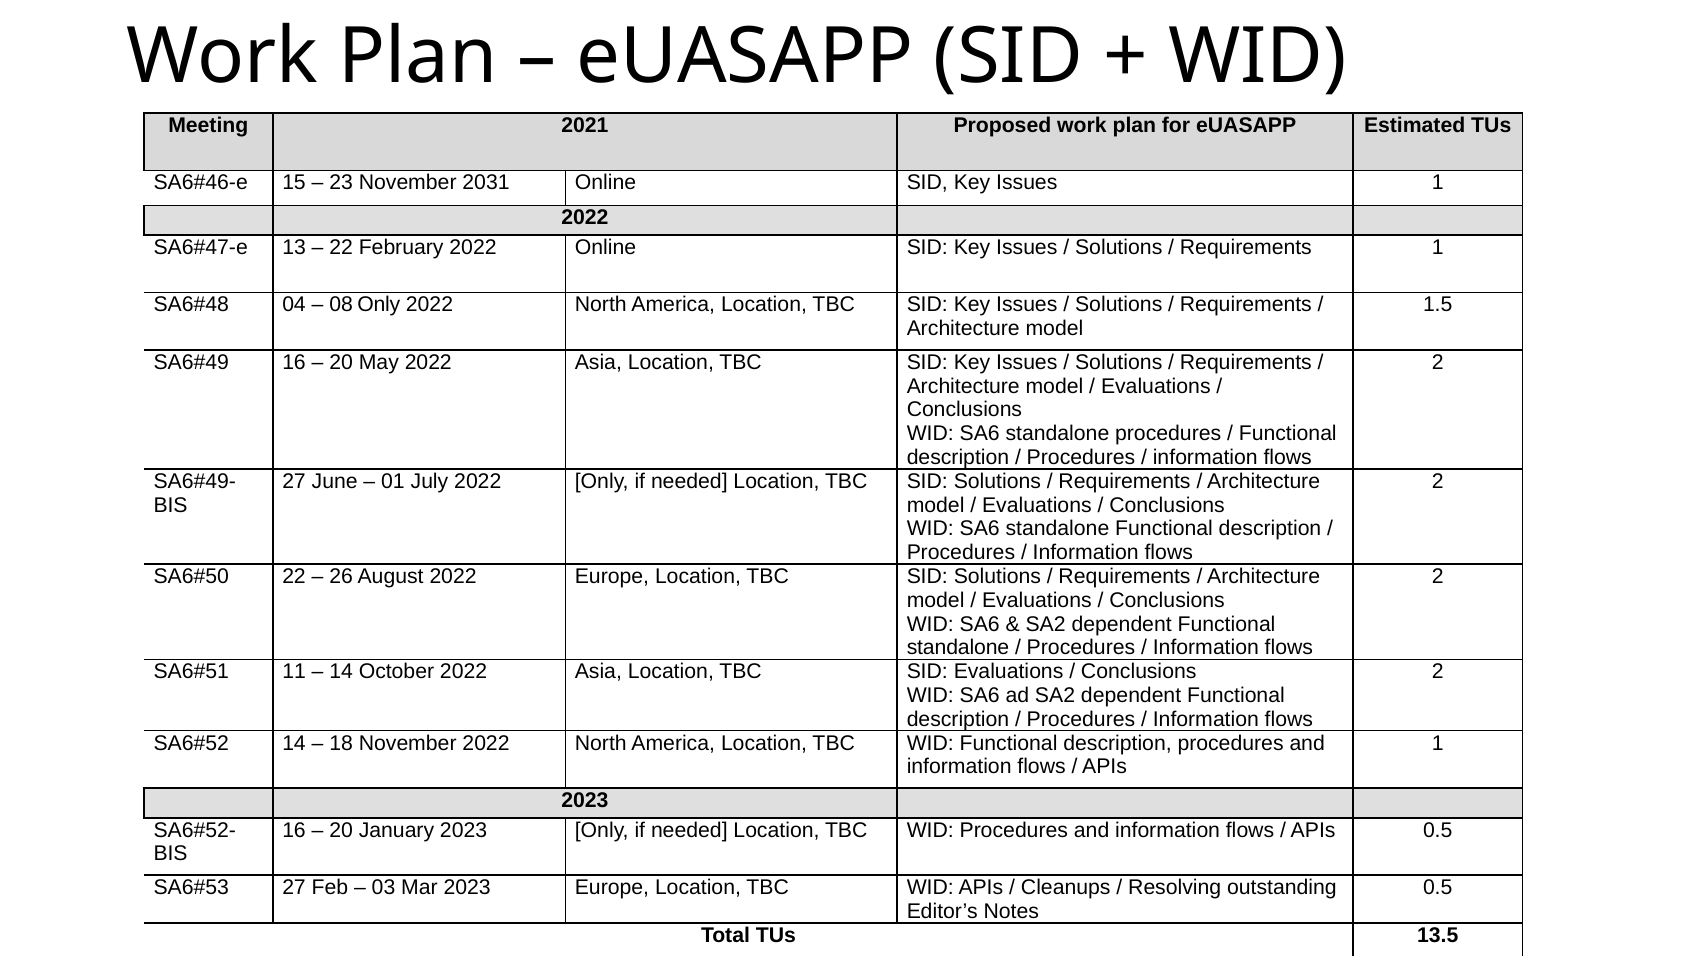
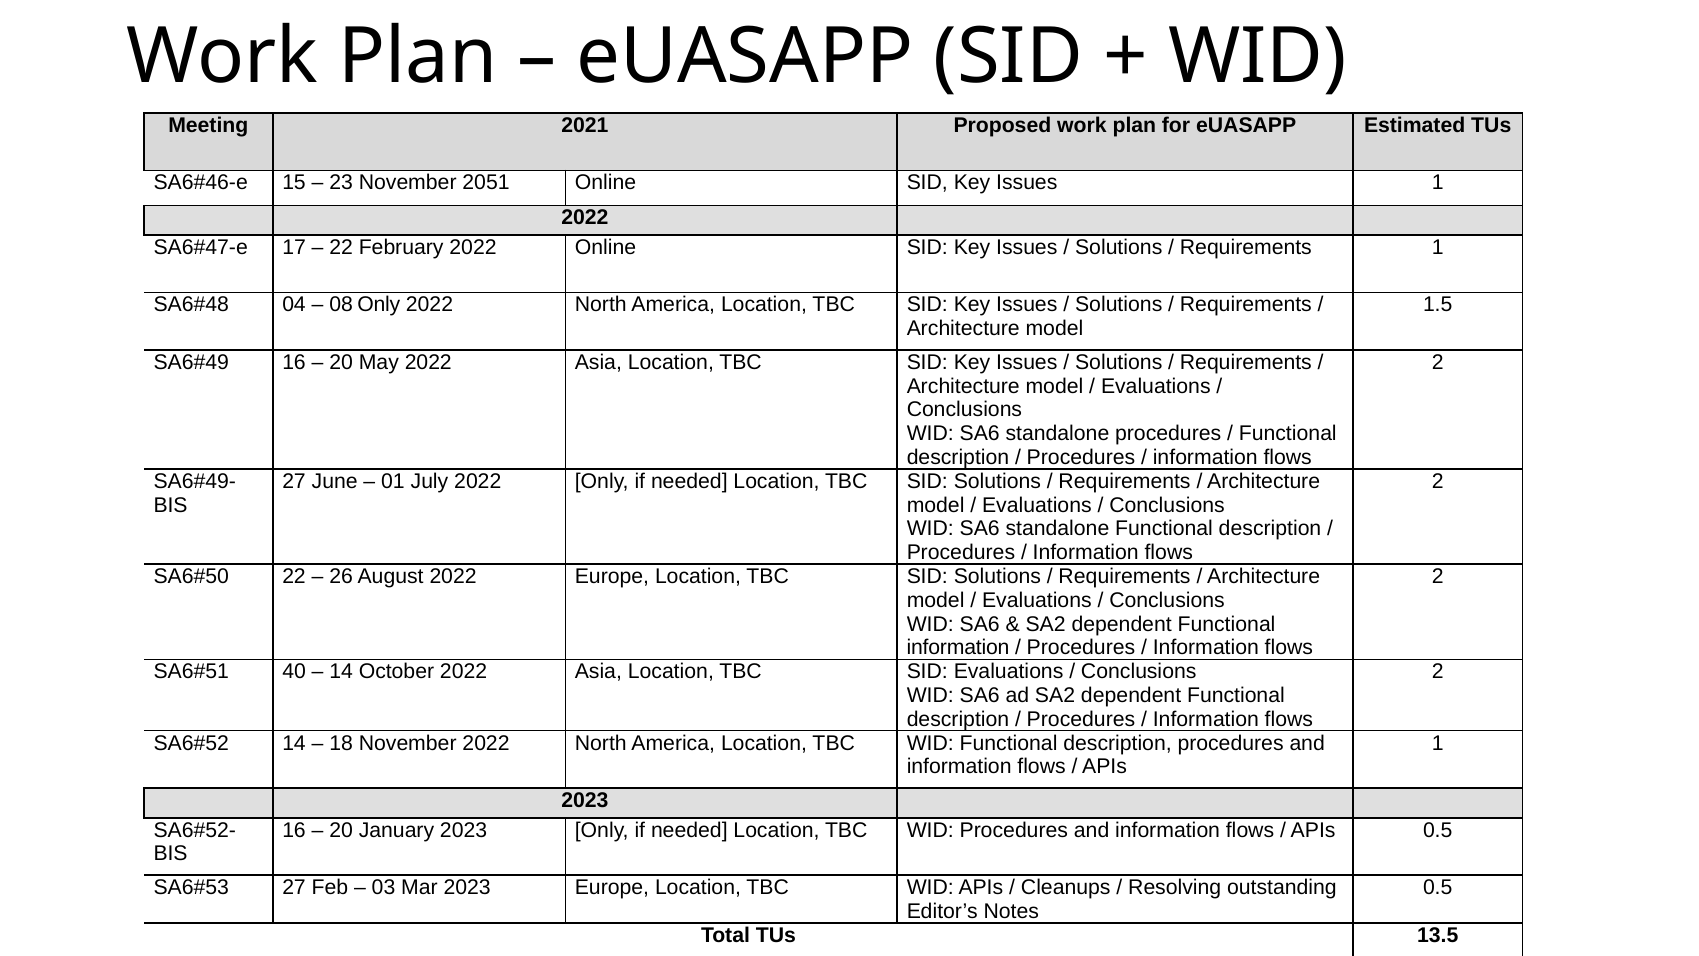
2031: 2031 -> 2051
13: 13 -> 17
standalone at (958, 648): standalone -> information
11: 11 -> 40
